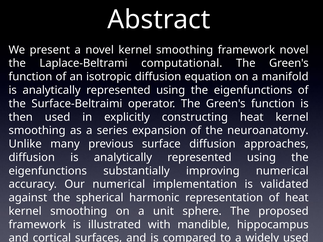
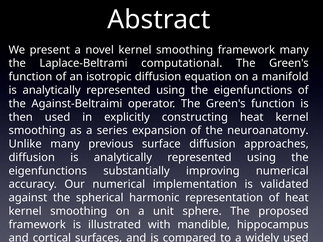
framework novel: novel -> many
Surface-Beltraimi: Surface-Beltraimi -> Against-Beltraimi
